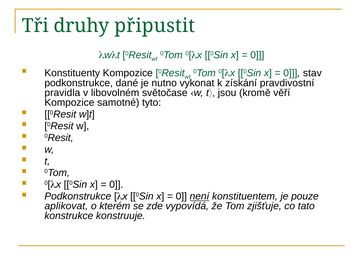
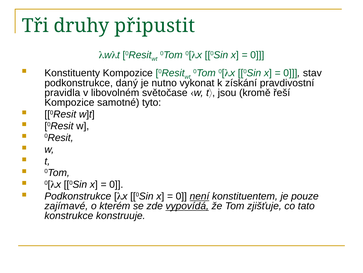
dané: dané -> daný
věří: věří -> řeší
aplikovat: aplikovat -> zajímavé
vypovídá underline: none -> present
